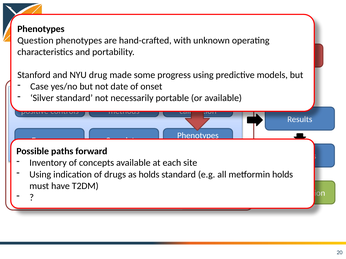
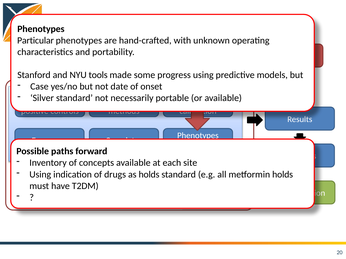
Question: Question -> Particular
drug: drug -> tools
